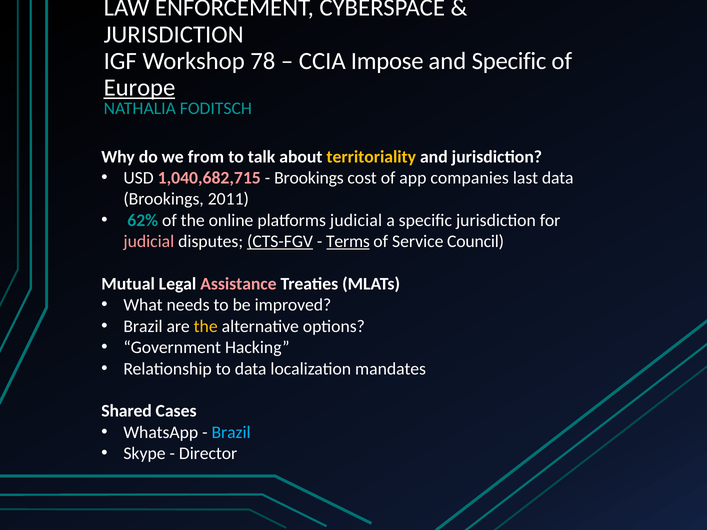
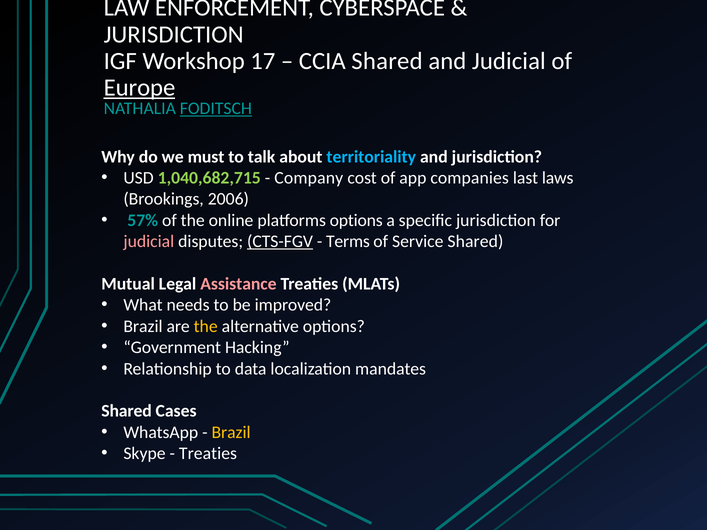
78: 78 -> 17
CCIA Impose: Impose -> Shared
and Specific: Specific -> Judicial
FODITSCH underline: none -> present
from: from -> must
territoriality colour: yellow -> light blue
1,040,682,715 colour: pink -> light green
Brookings at (309, 178): Brookings -> Company
last data: data -> laws
2011: 2011 -> 2006
62%: 62% -> 57%
platforms judicial: judicial -> options
Terms underline: present -> none
Service Council: Council -> Shared
Brazil at (231, 432) colour: light blue -> yellow
Director at (208, 454): Director -> Treaties
